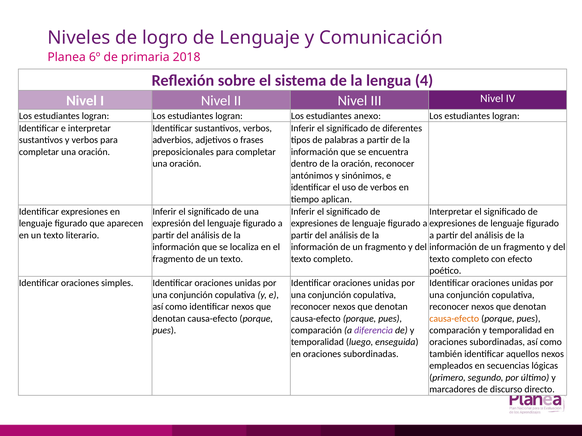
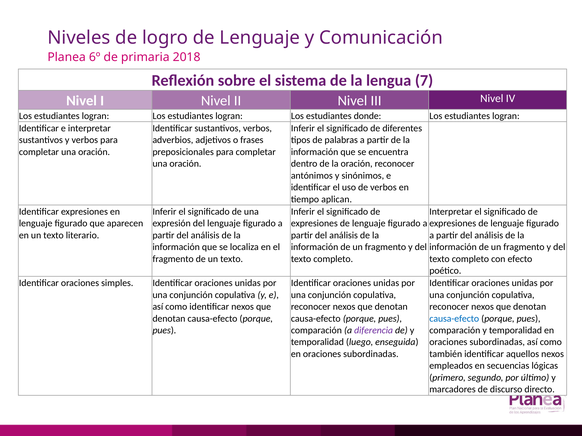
4: 4 -> 7
anexo: anexo -> donde
causa-efecto at (454, 319) colour: orange -> blue
